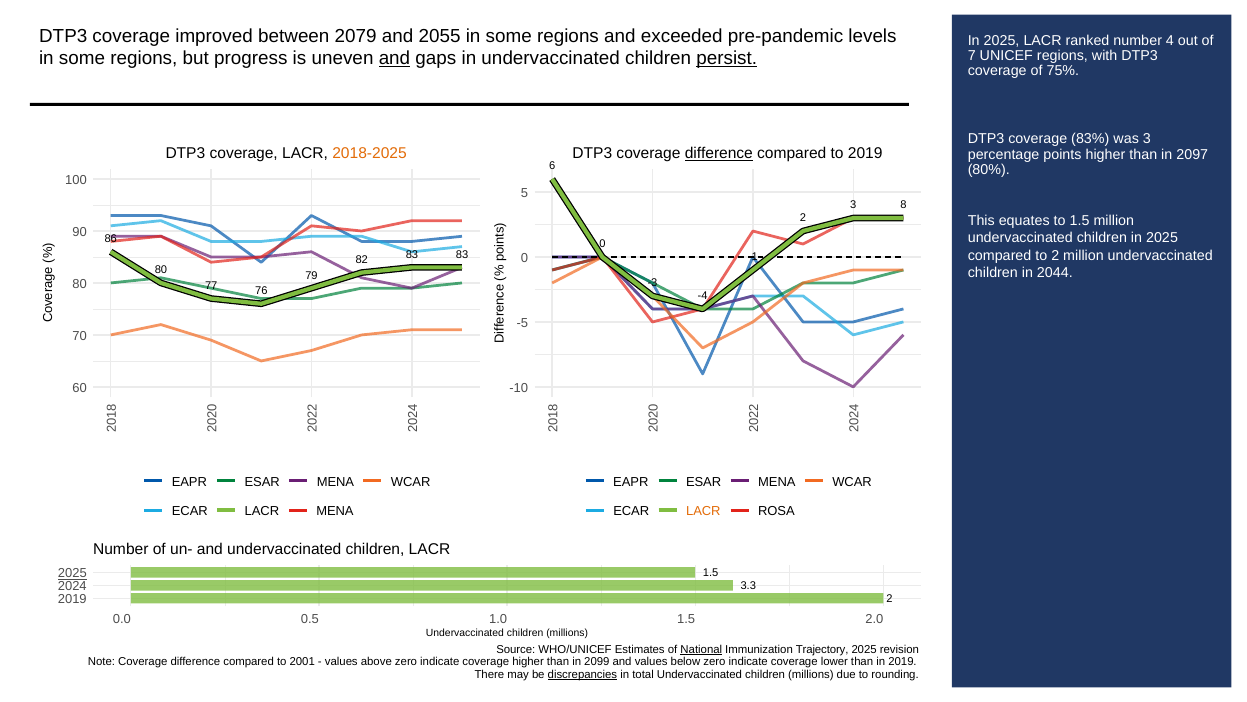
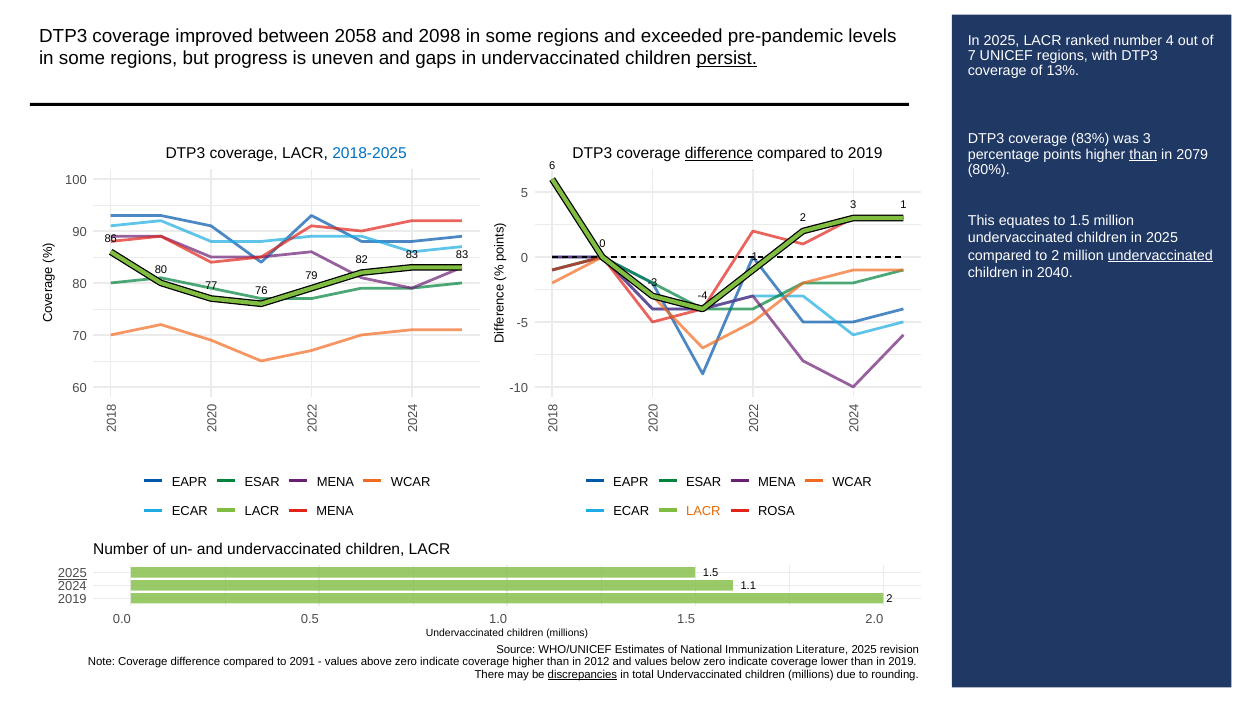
2079: 2079 -> 2058
2055: 2055 -> 2098
and at (394, 59) underline: present -> none
75%: 75% -> 13%
2018-2025 colour: orange -> blue
than at (1143, 154) underline: none -> present
2097: 2097 -> 2079
3 8: 8 -> 1
undervaccinated at (1160, 255) underline: none -> present
2044: 2044 -> 2040
3.3: 3.3 -> 1.1
National underline: present -> none
Trajectory: Trajectory -> Literature
2001: 2001 -> 2091
2099: 2099 -> 2012
